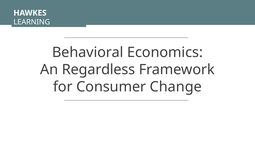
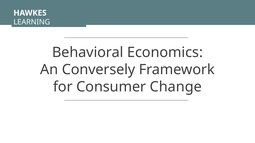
Regardless: Regardless -> Conversely
